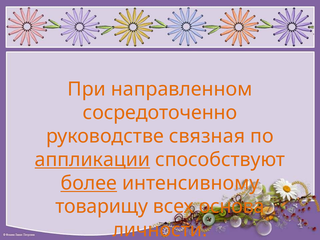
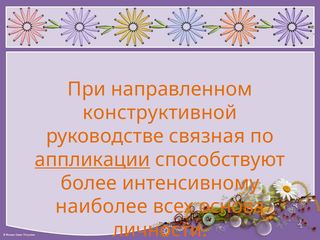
сосредоточенно: сосредоточенно -> конструктивной
более underline: present -> none
товарищу: товарищу -> наиболее
